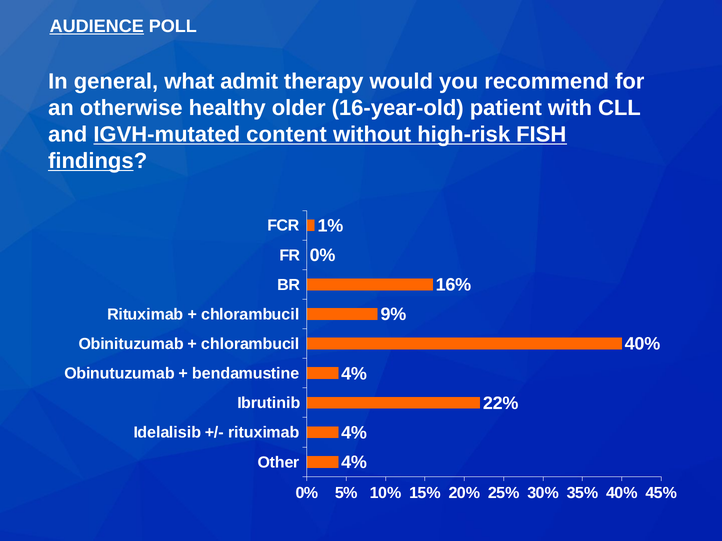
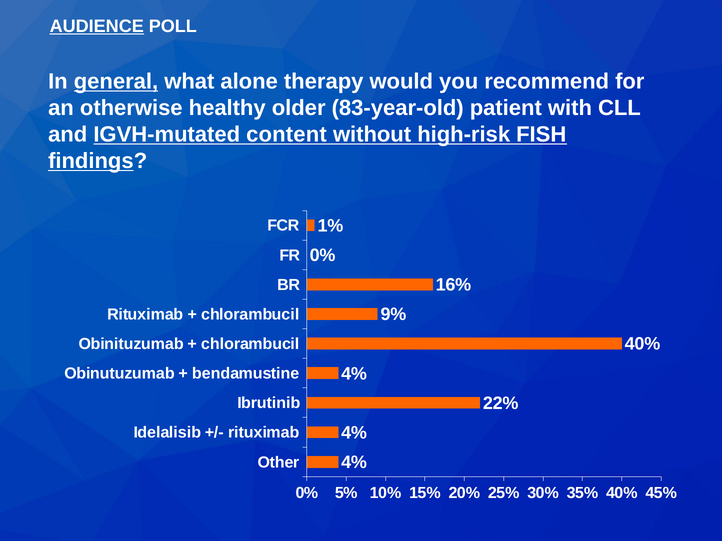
general underline: none -> present
admit: admit -> alone
16-year-old: 16-year-old -> 83-year-old
